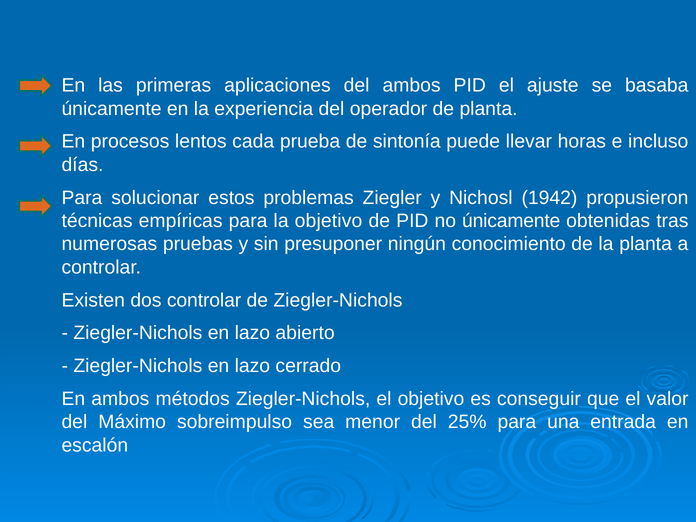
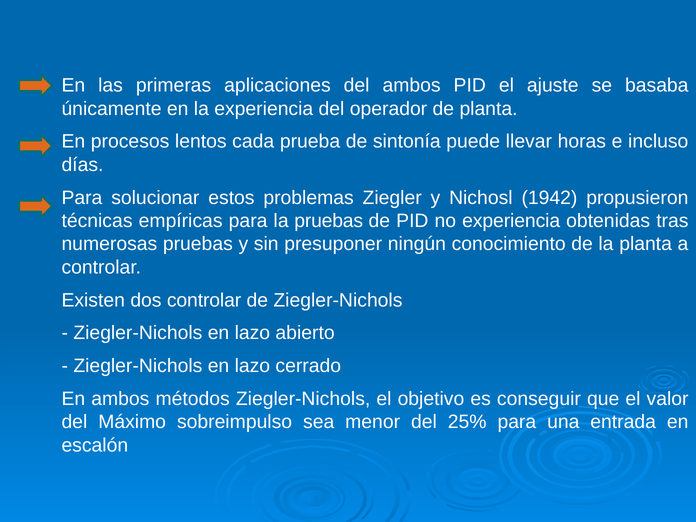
la objetivo: objetivo -> pruebas
no únicamente: únicamente -> experiencia
